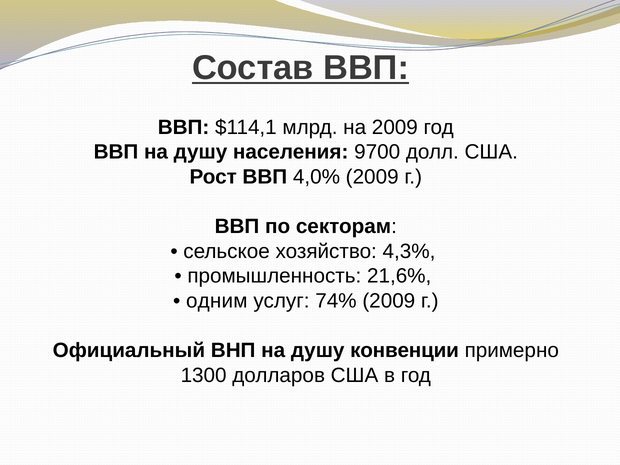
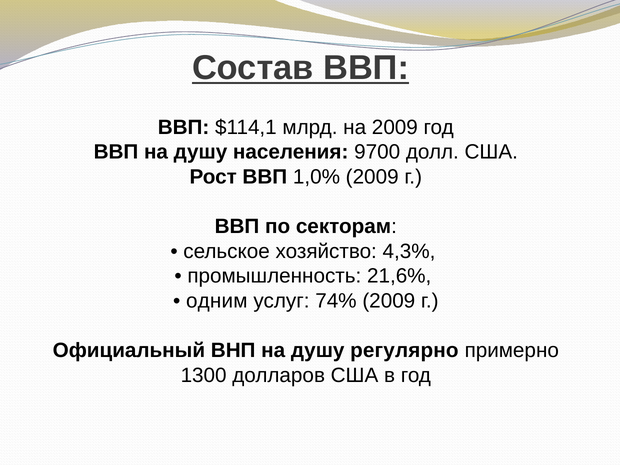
4,0%: 4,0% -> 1,0%
конвенции: конвенции -> регулярно
